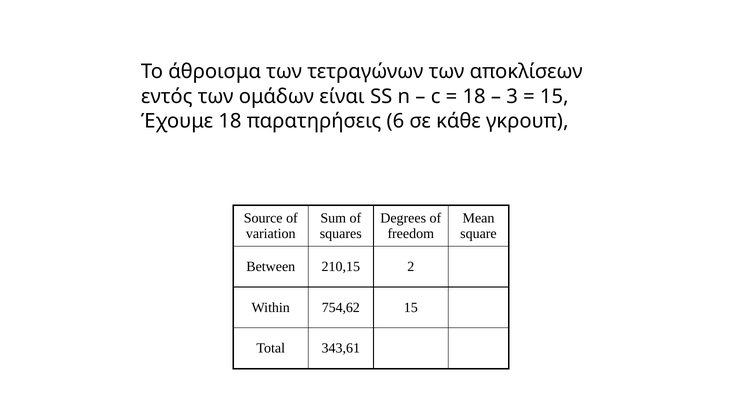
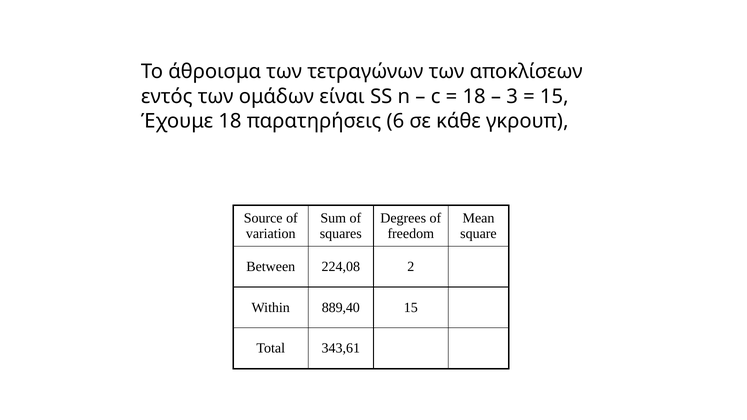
210,15: 210,15 -> 224,08
754,62: 754,62 -> 889,40
